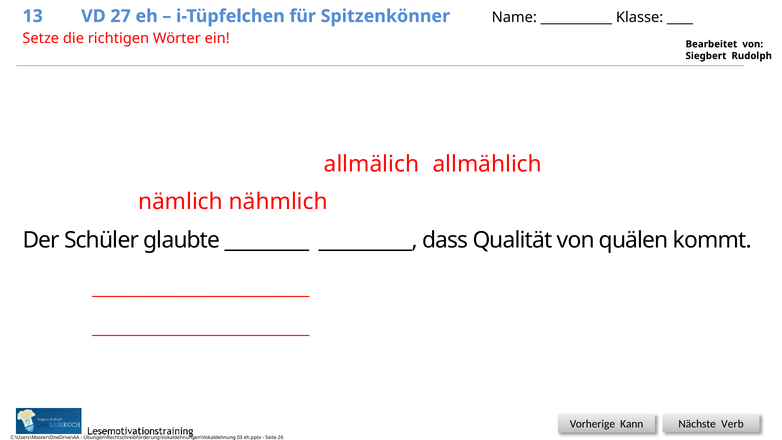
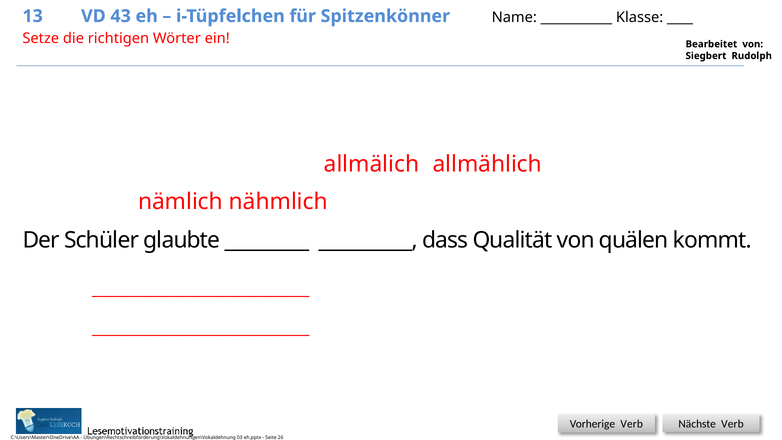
27: 27 -> 43
Kann at (632, 424): Kann -> Verb
